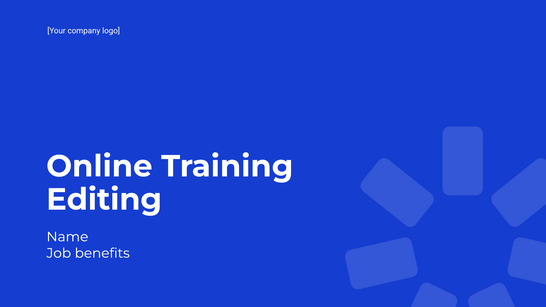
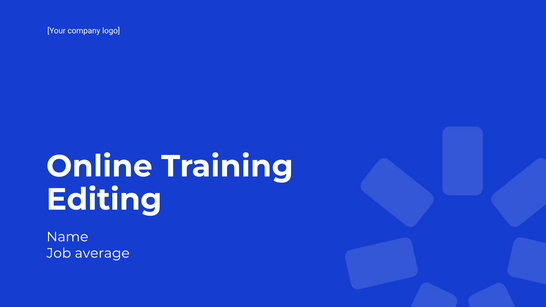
benefits: benefits -> average
